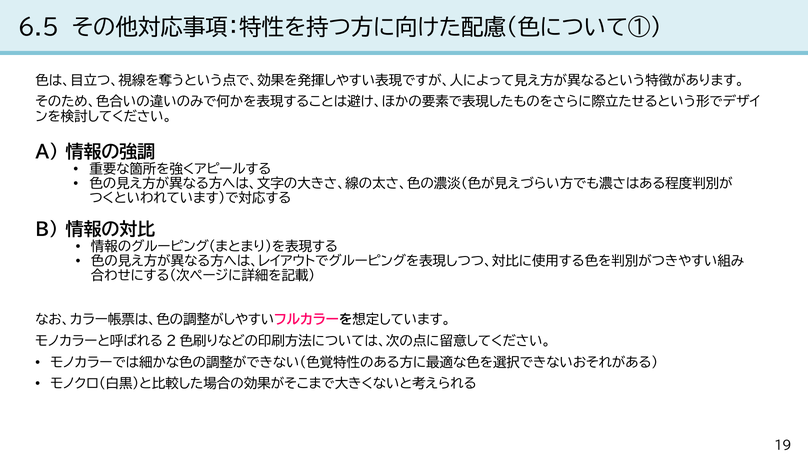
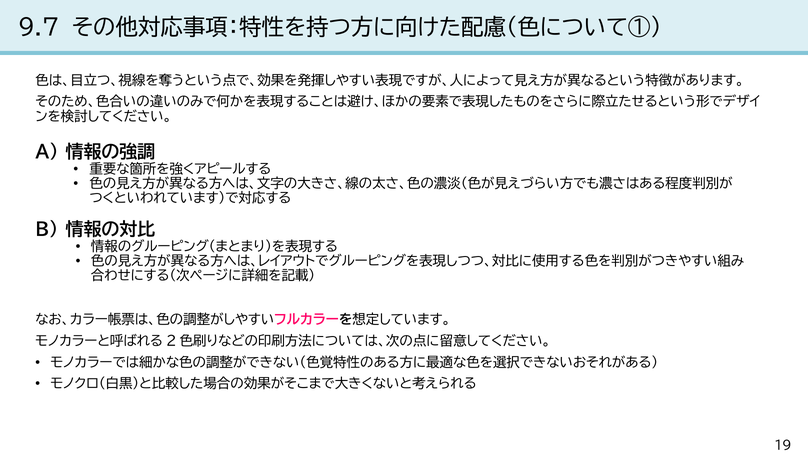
6.5: 6.5 -> 9.7
